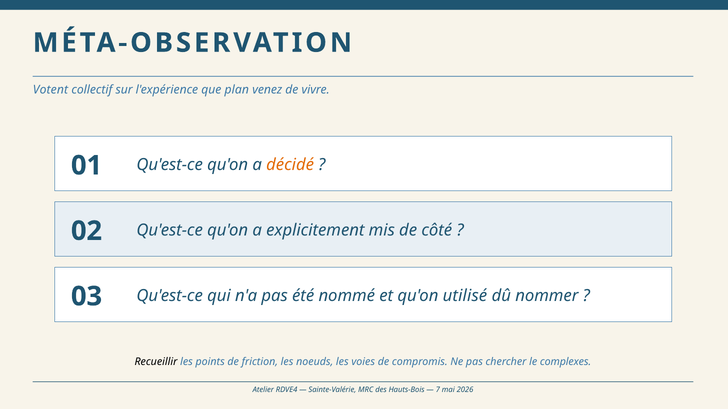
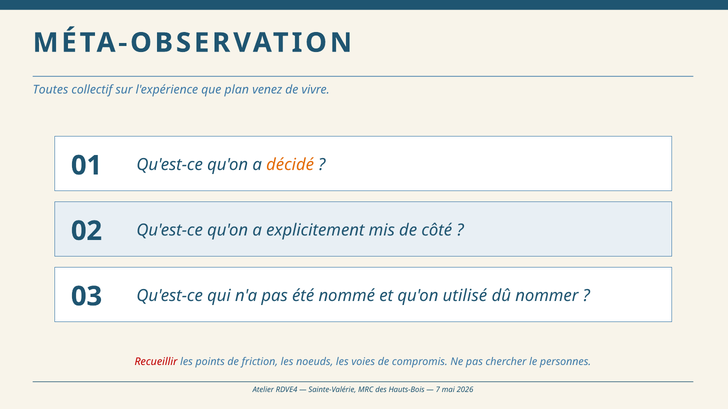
Votent: Votent -> Toutes
Recueillir colour: black -> red
complexes: complexes -> personnes
